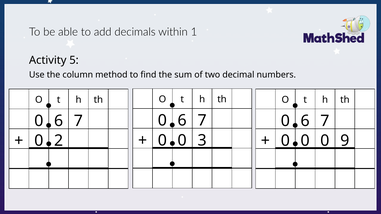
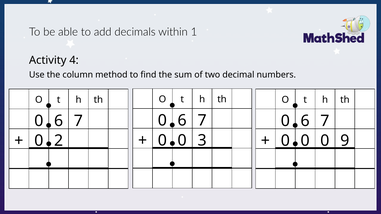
5: 5 -> 4
